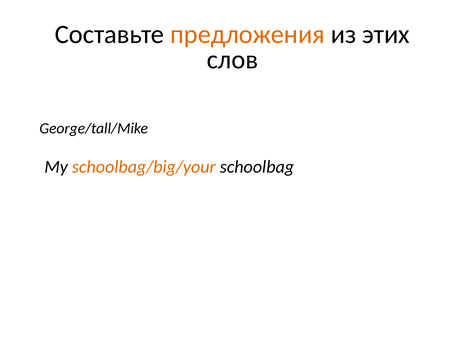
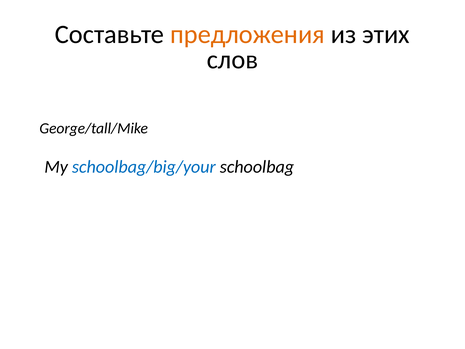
schoolbag/big/your colour: orange -> blue
